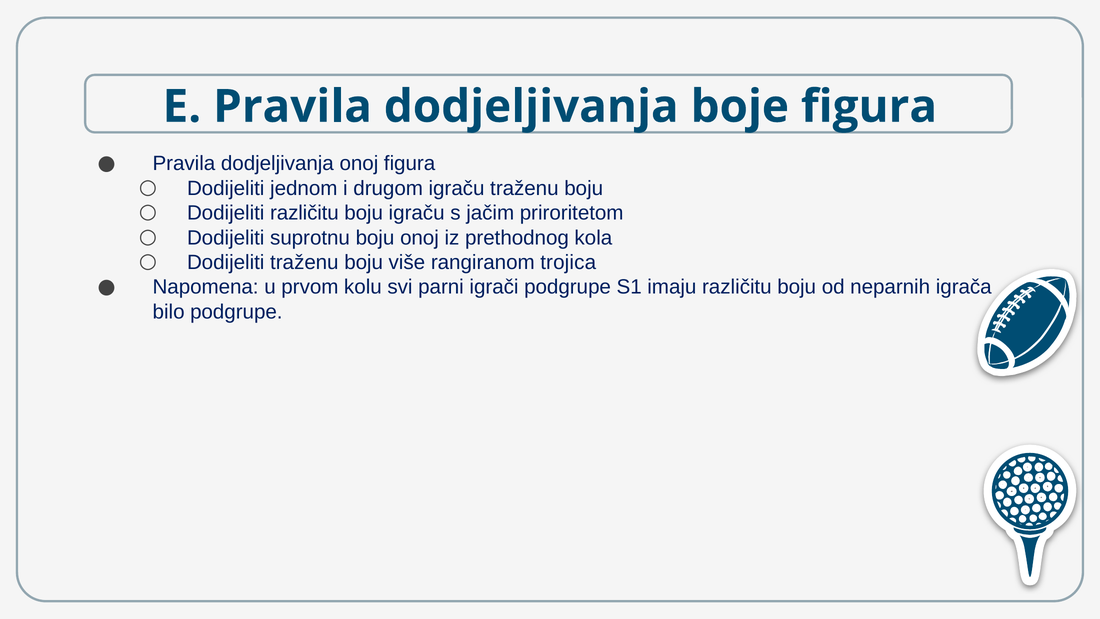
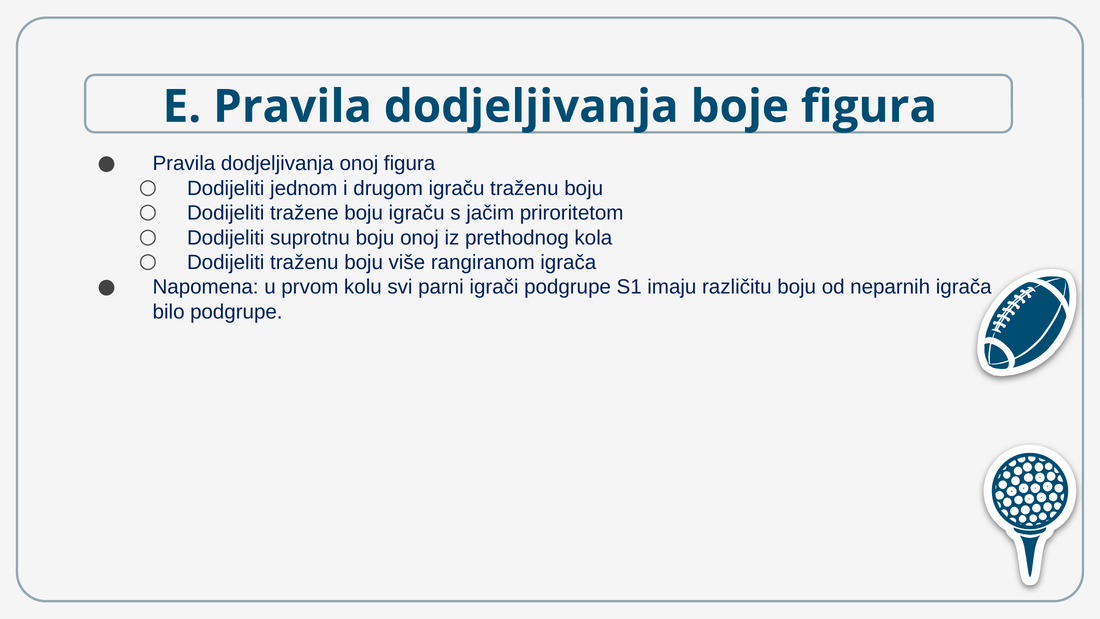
Dodijeliti različitu: različitu -> tražene
rangiranom trojica: trojica -> igrača
